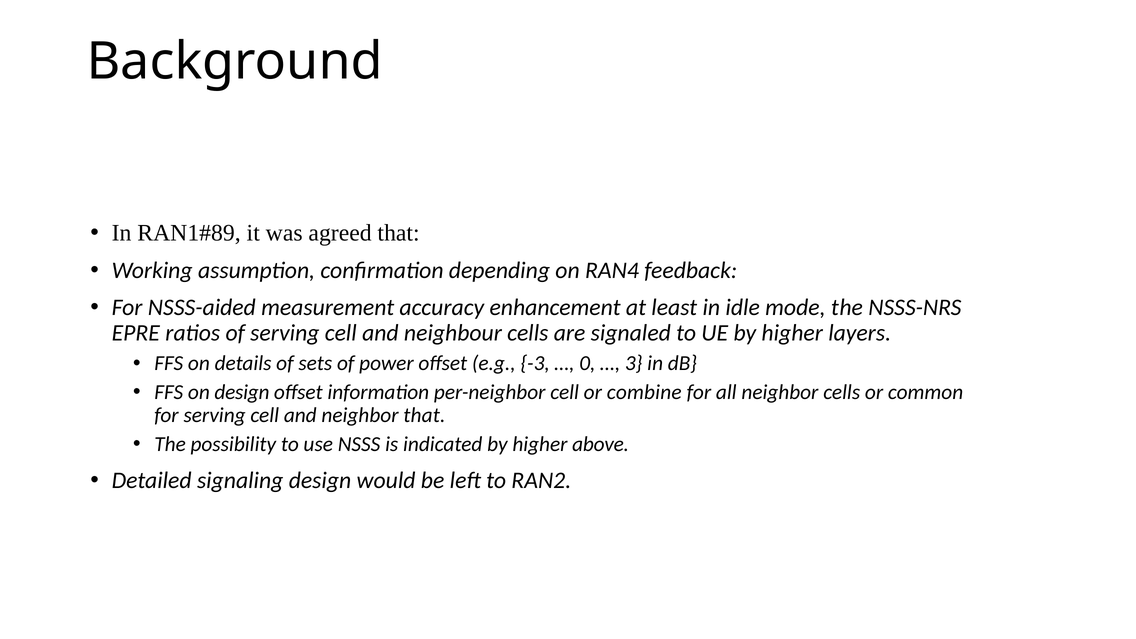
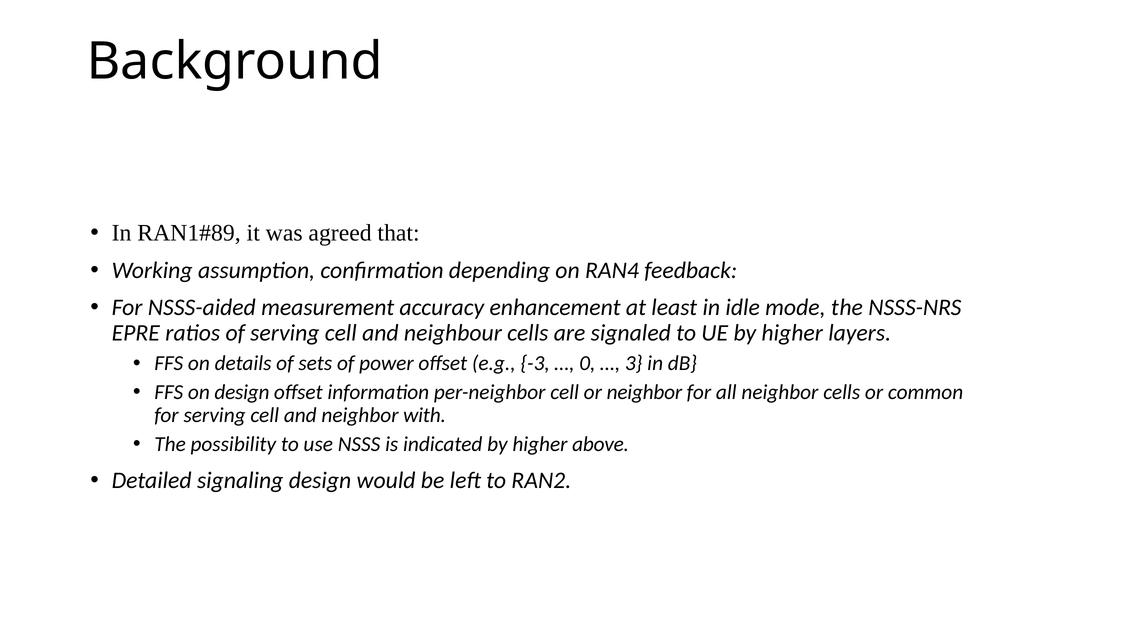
or combine: combine -> neighbor
neighbor that: that -> with
